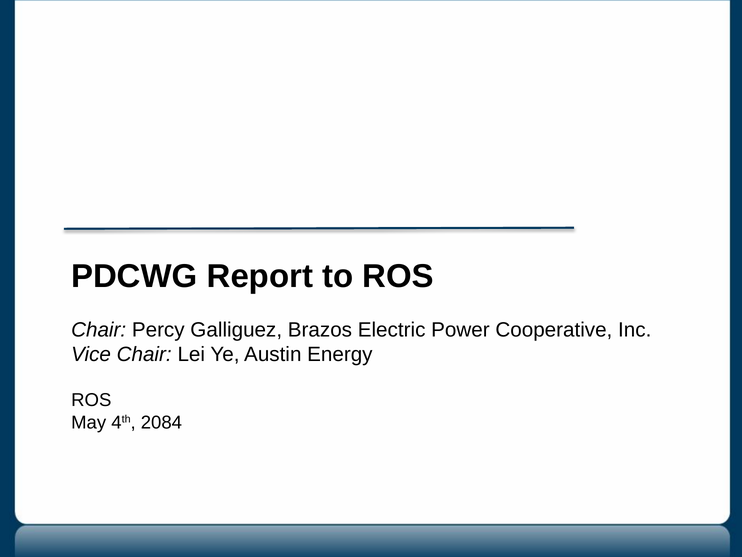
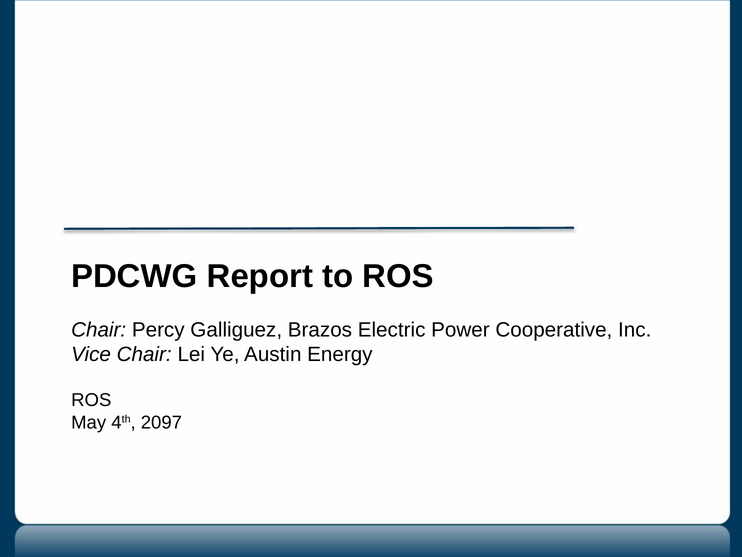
2084: 2084 -> 2097
